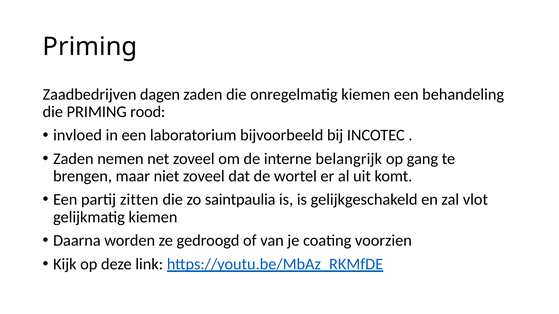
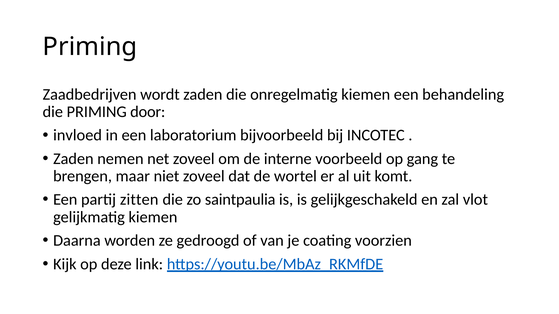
dagen: dagen -> wordt
rood: rood -> door
belangrijk: belangrijk -> voorbeeld
